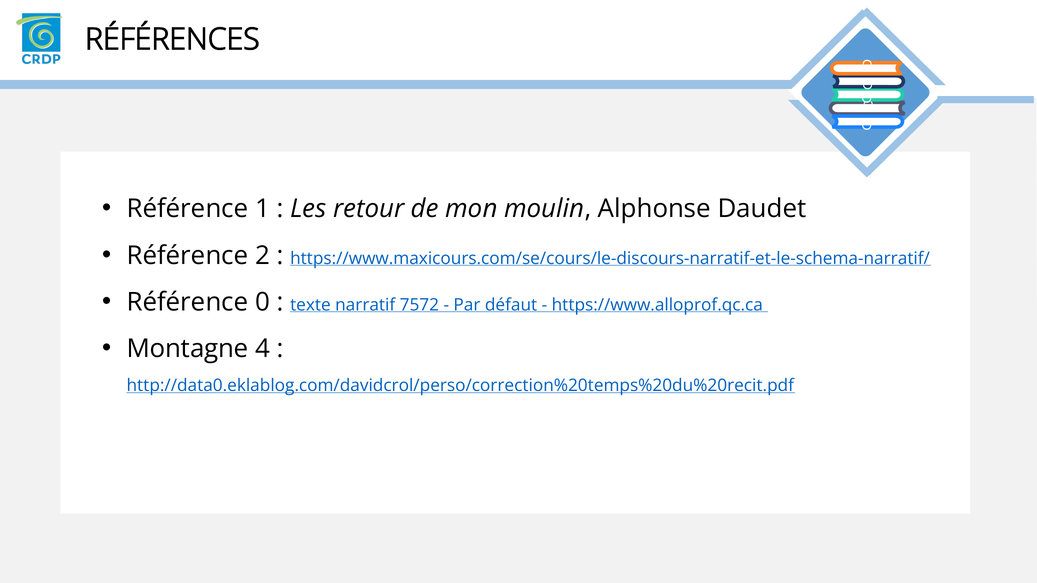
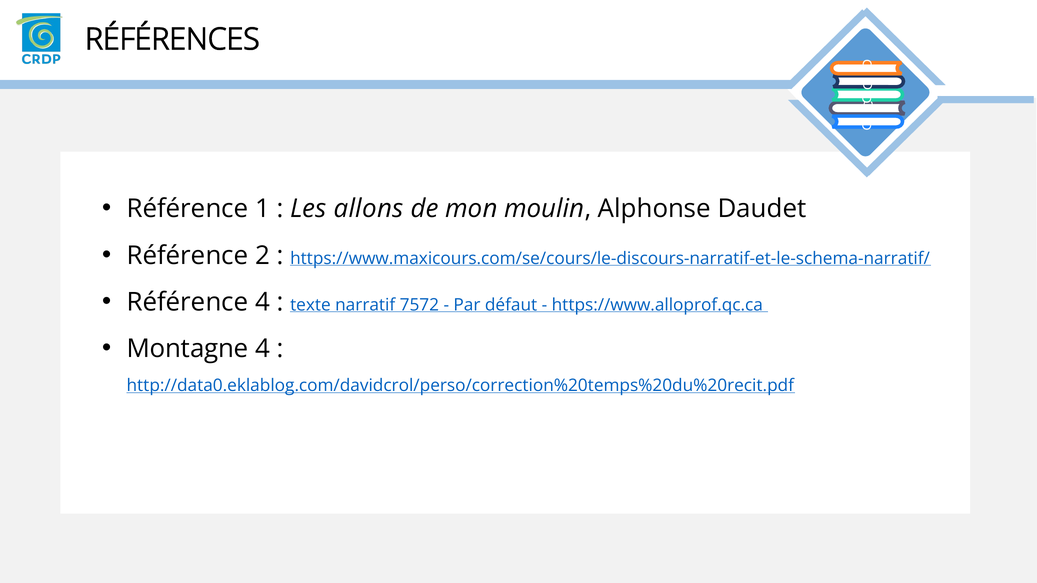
retour: retour -> allons
Référence 0: 0 -> 4
